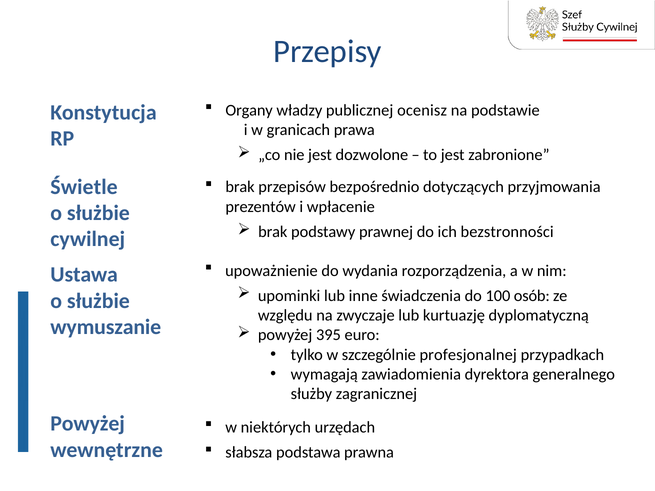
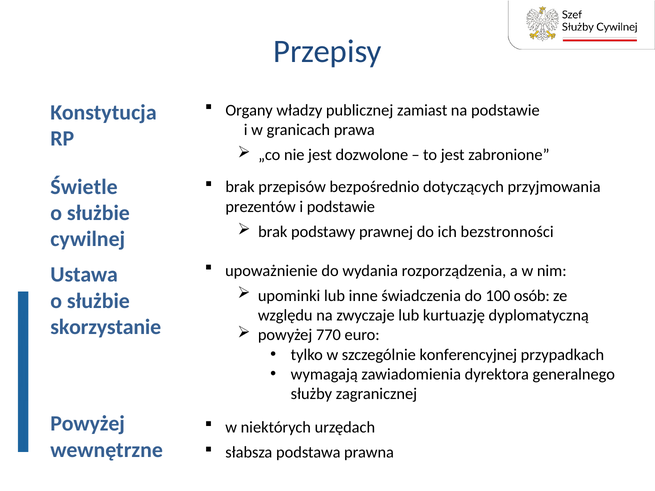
ocenisz: ocenisz -> zamiast
i wpłacenie: wpłacenie -> podstawie
wymuszanie: wymuszanie -> skorzystanie
395: 395 -> 770
profesjonalnej: profesjonalnej -> konferencyjnej
